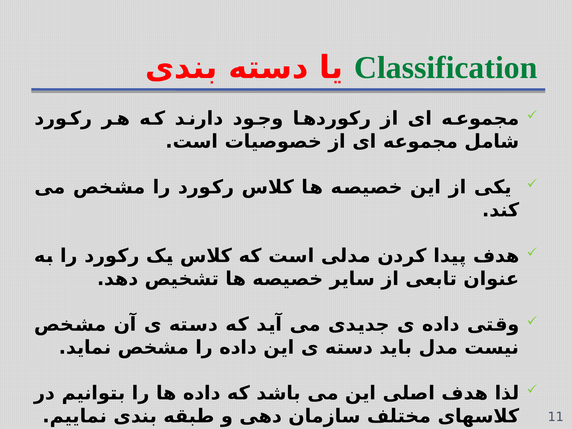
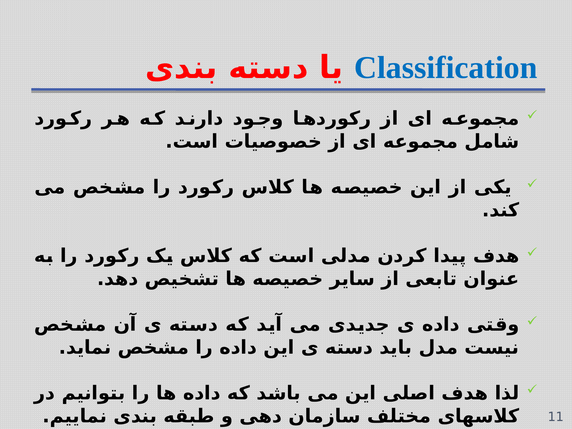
Classification colour: green -> blue
